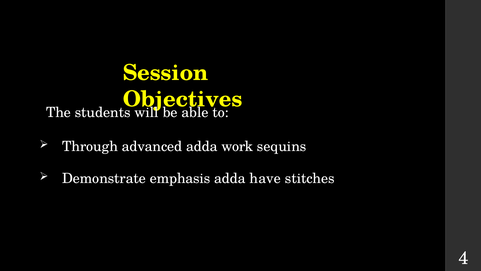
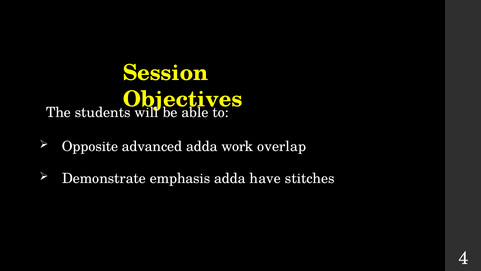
Through: Through -> Opposite
sequins: sequins -> overlap
